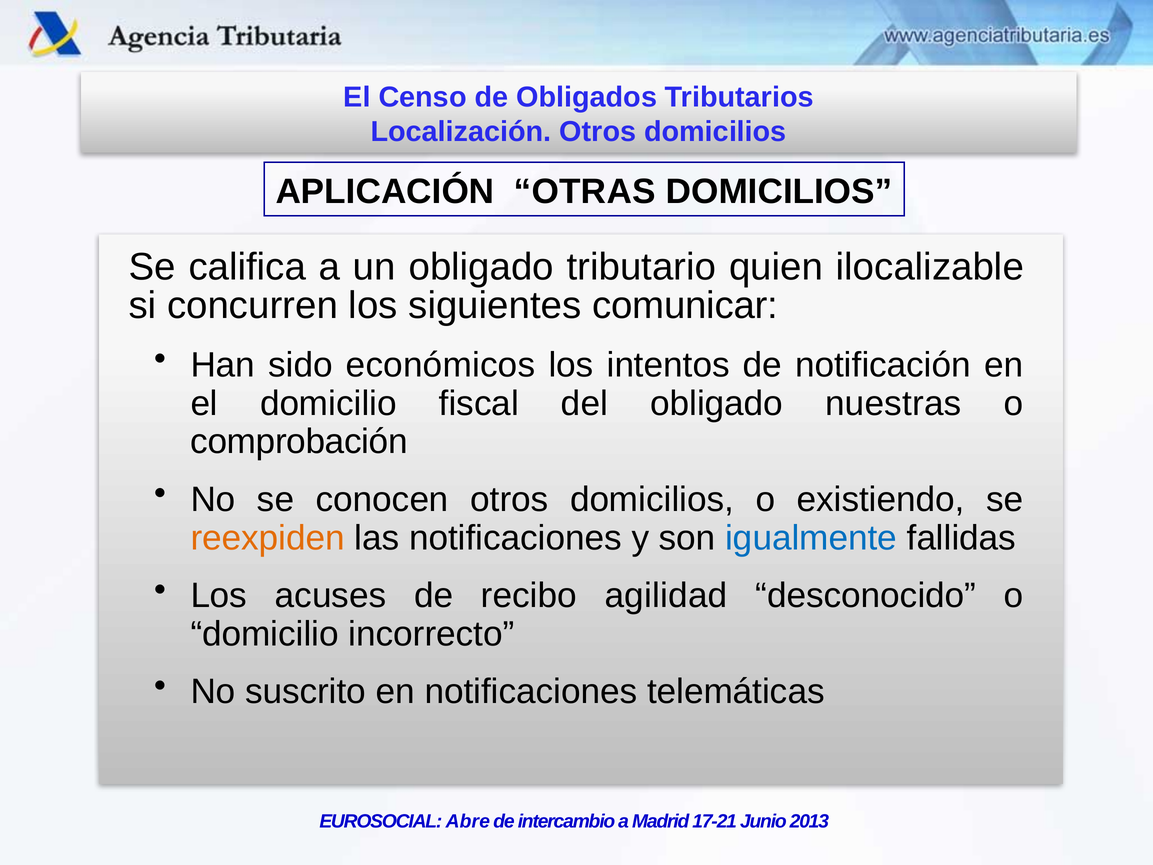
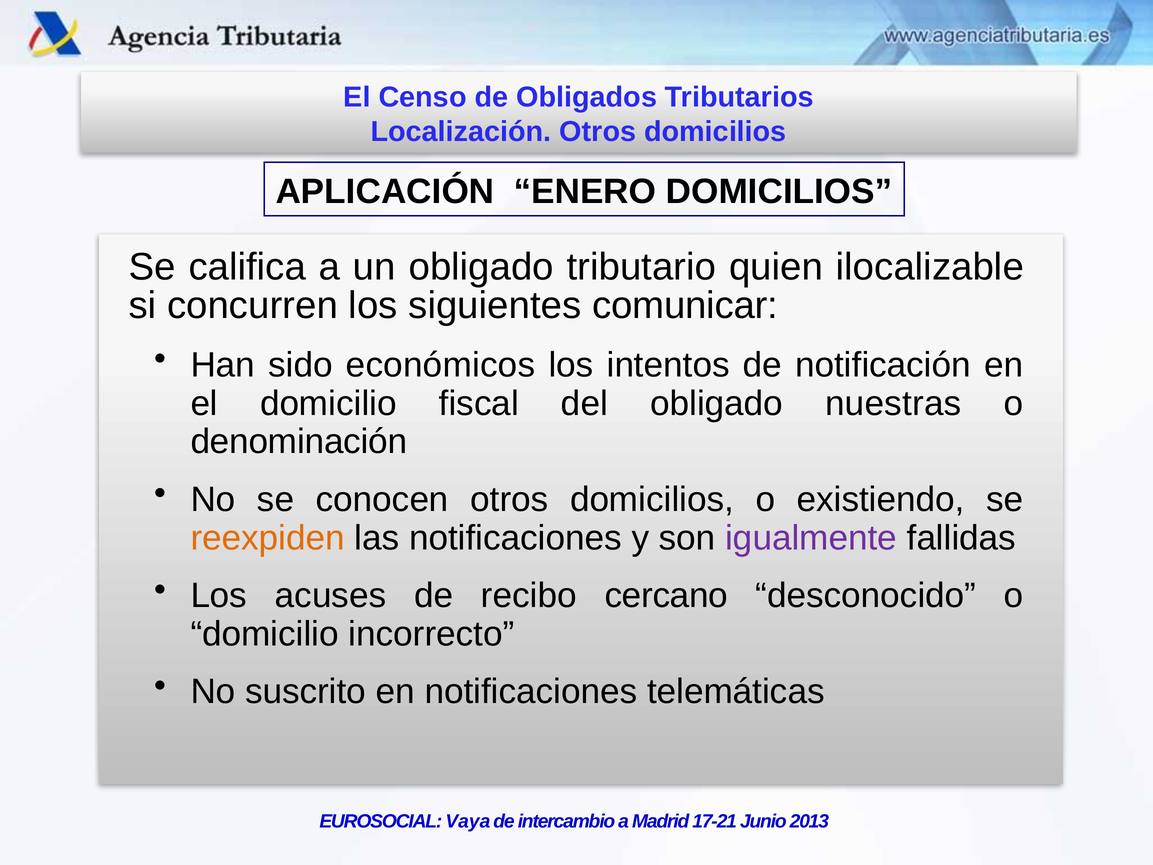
OTRAS: OTRAS -> ENERO
comprobación: comprobación -> denominación
igualmente colour: blue -> purple
agilidad: agilidad -> cercano
Abre: Abre -> Vaya
